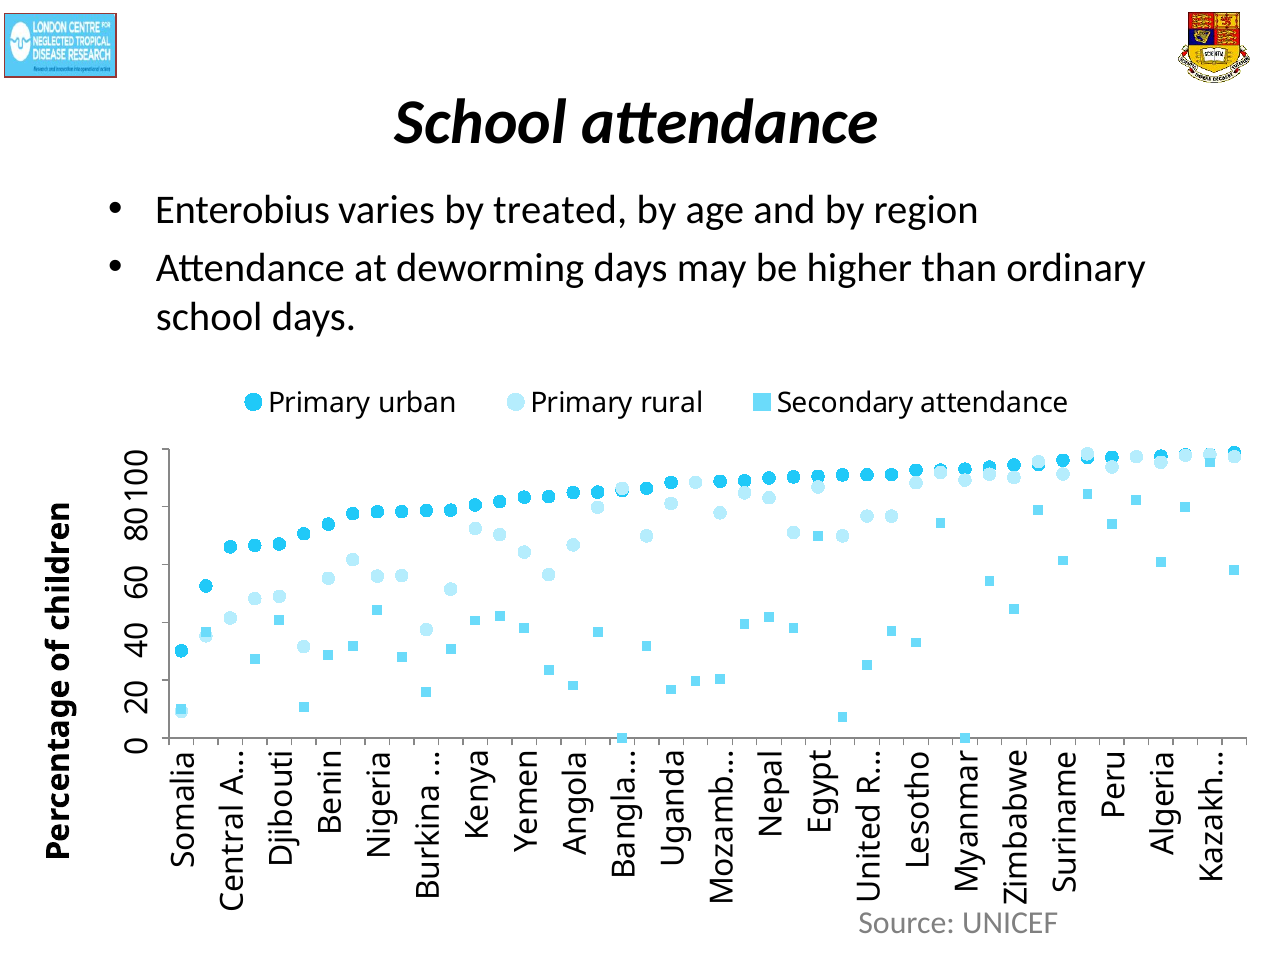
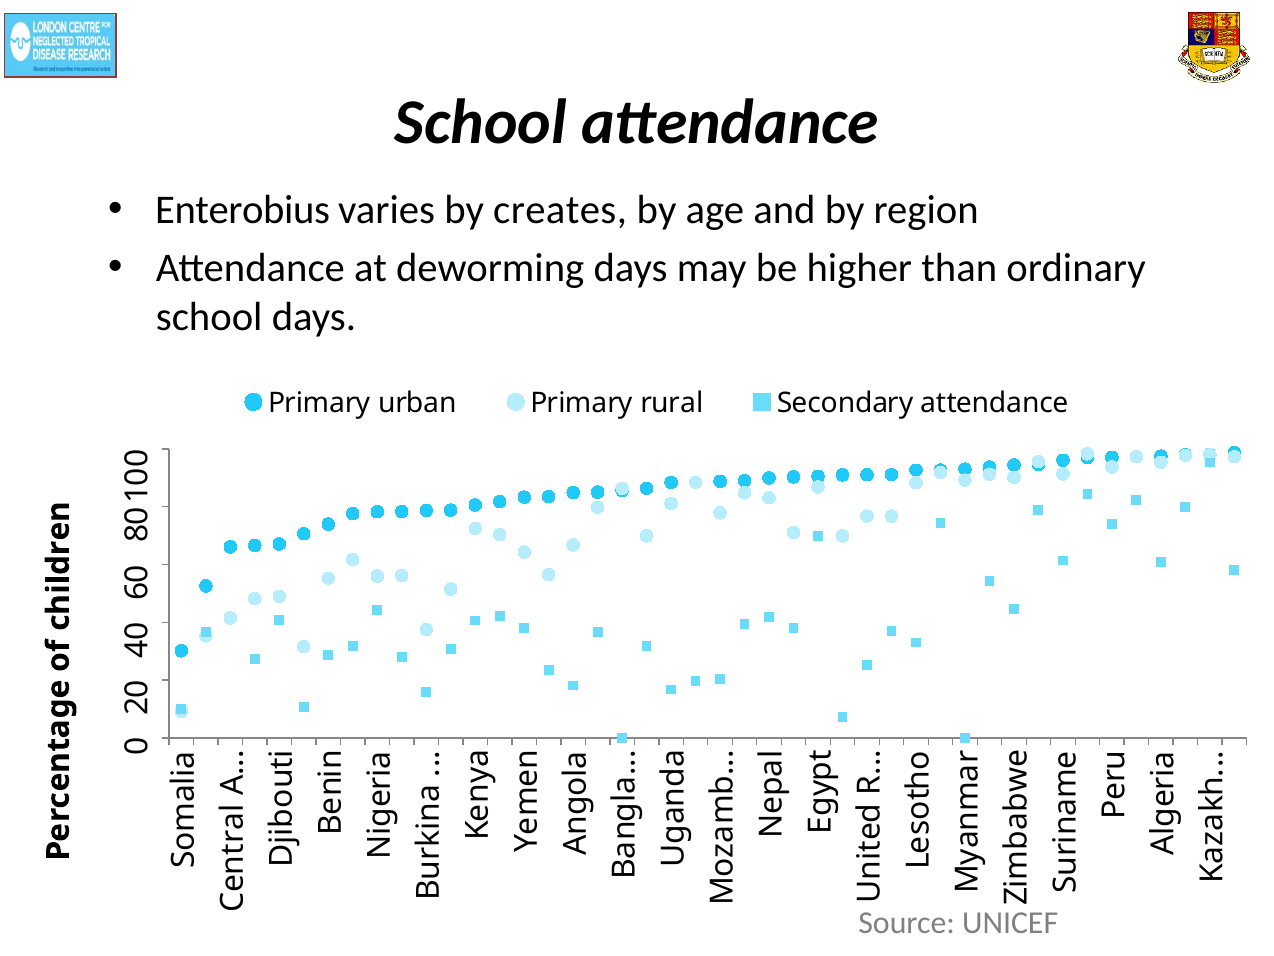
treated: treated -> creates
